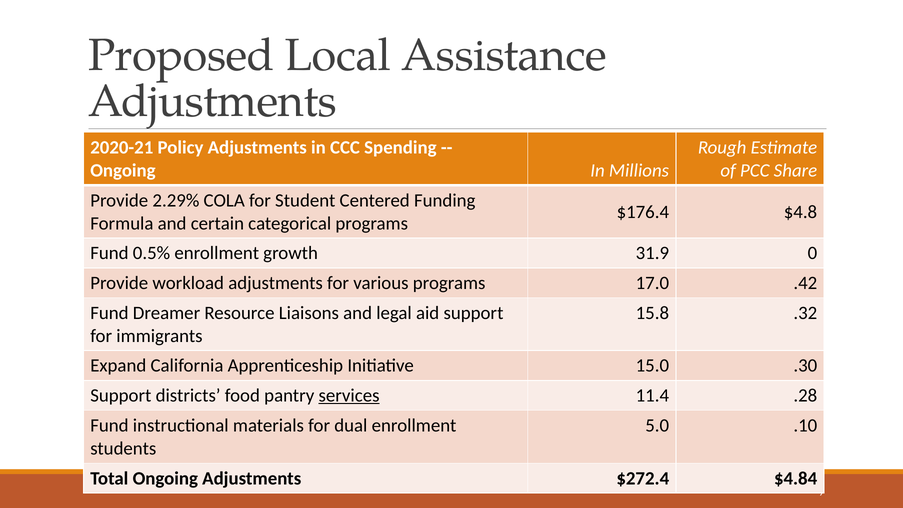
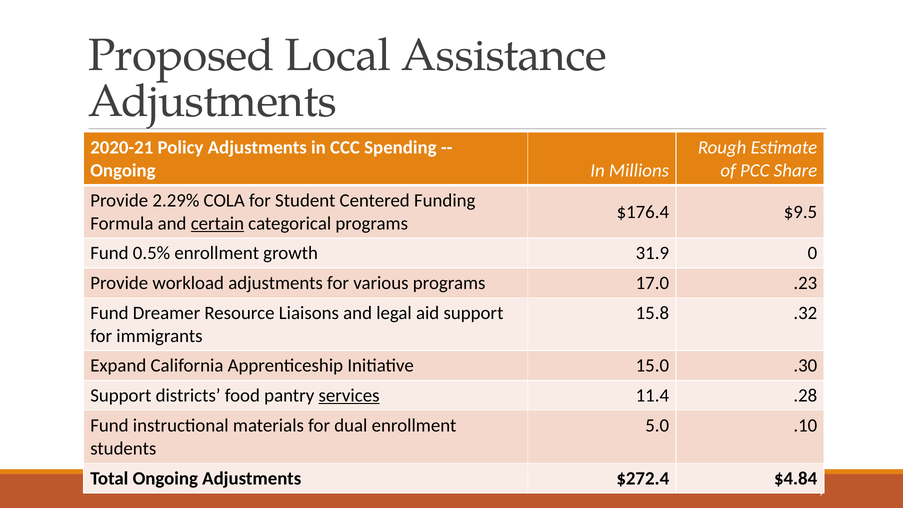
$4.8: $4.8 -> $9.5
certain underline: none -> present
.42: .42 -> .23
